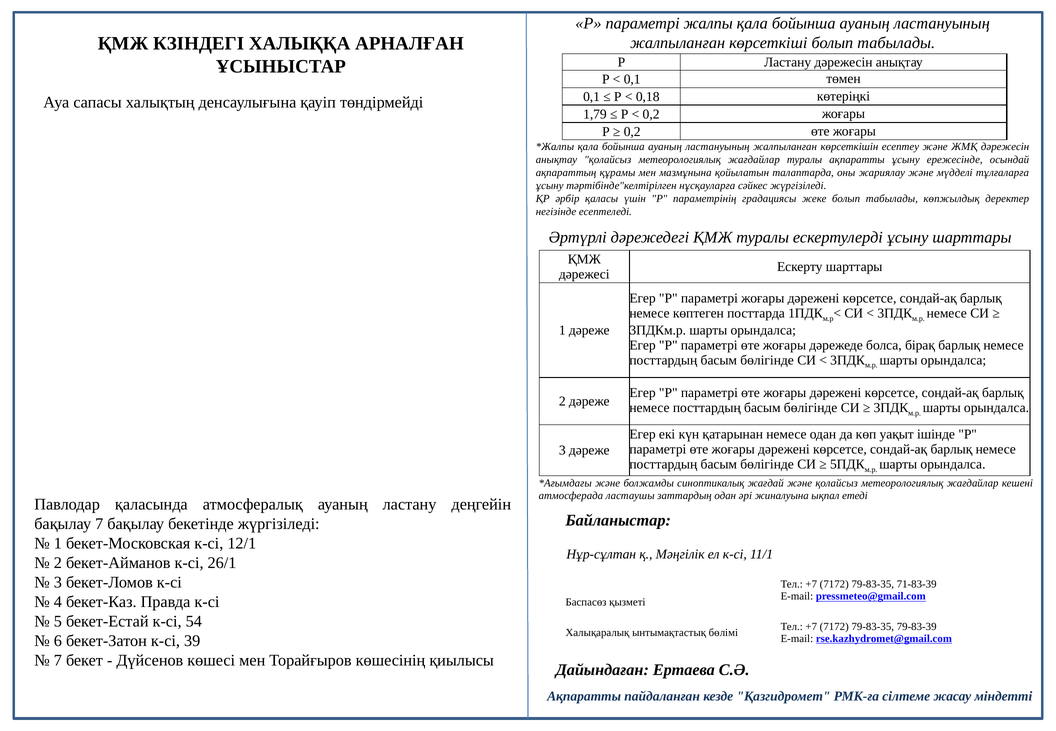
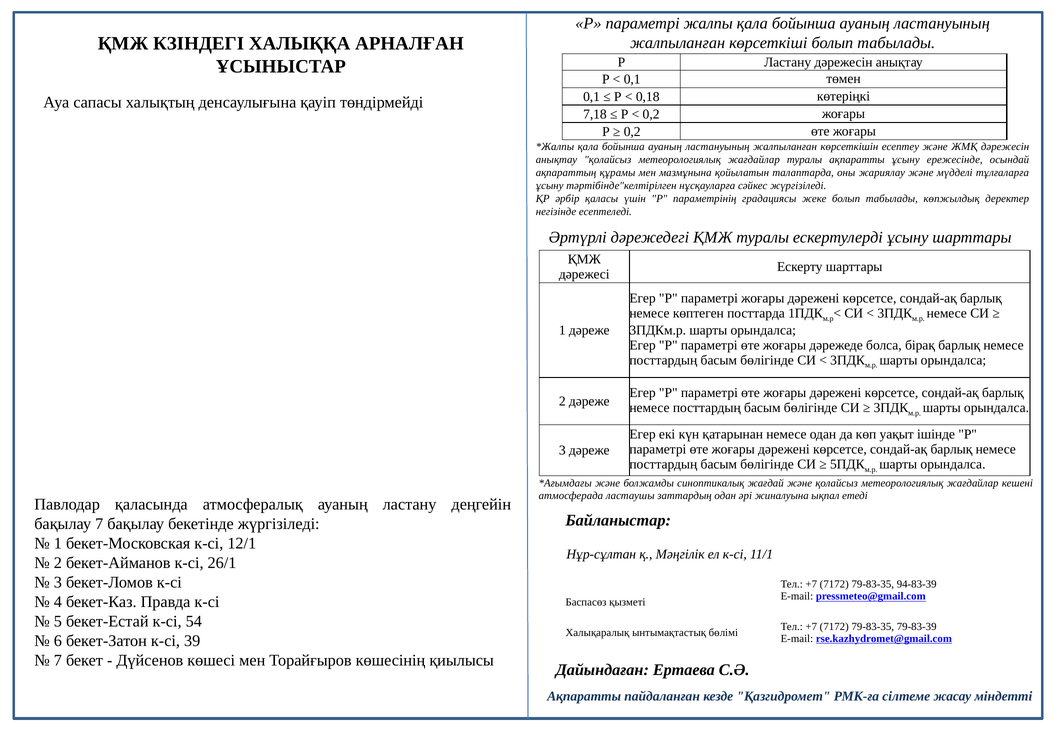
1,79: 1,79 -> 7,18
71-83-39: 71-83-39 -> 94-83-39
